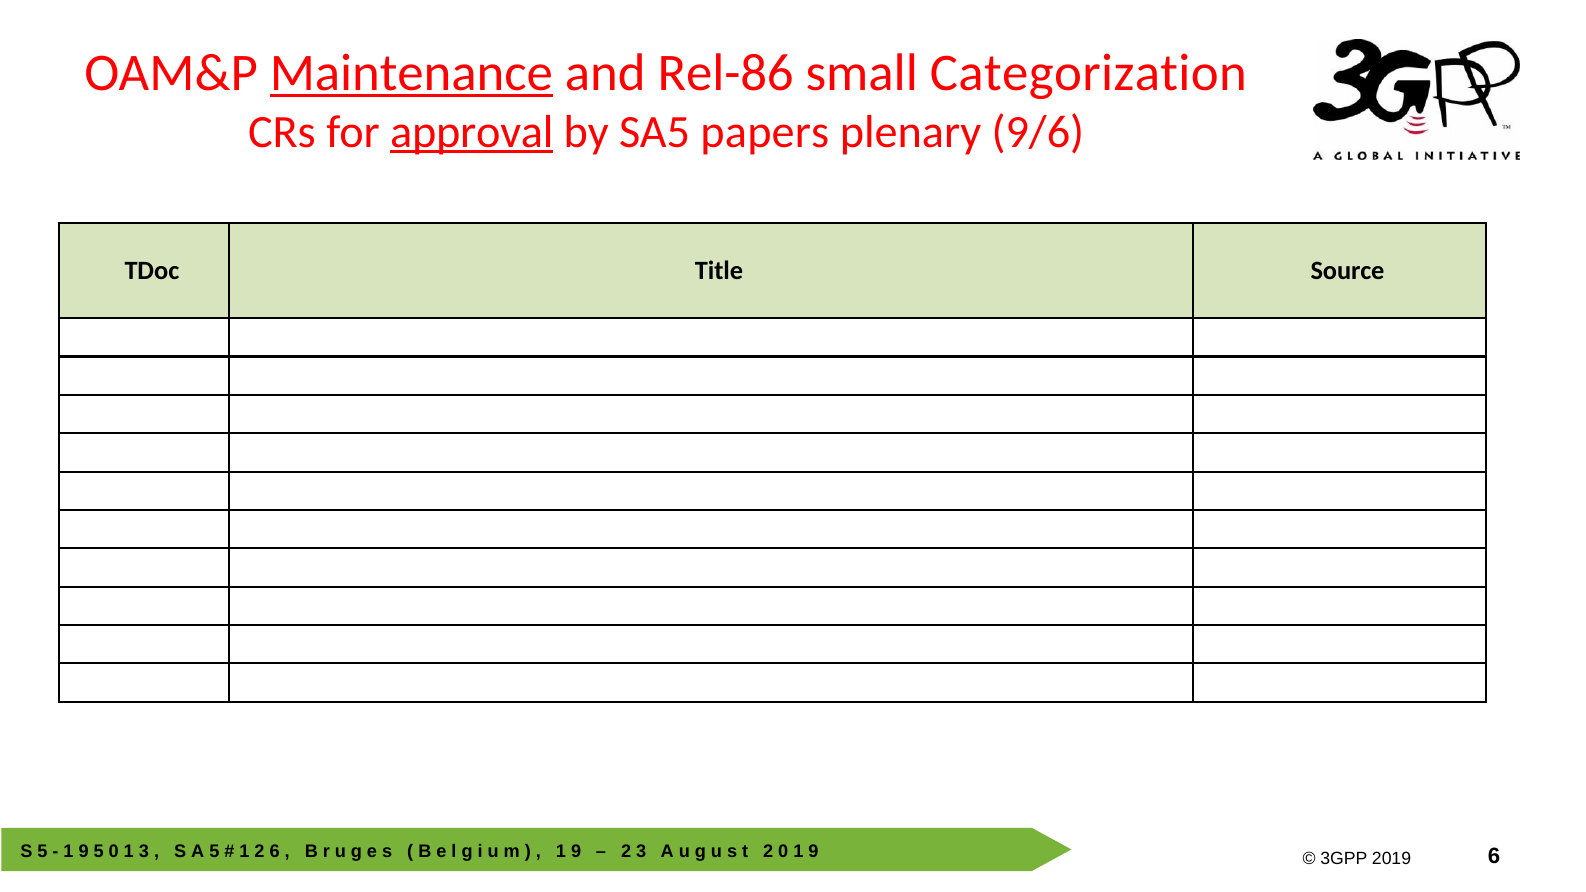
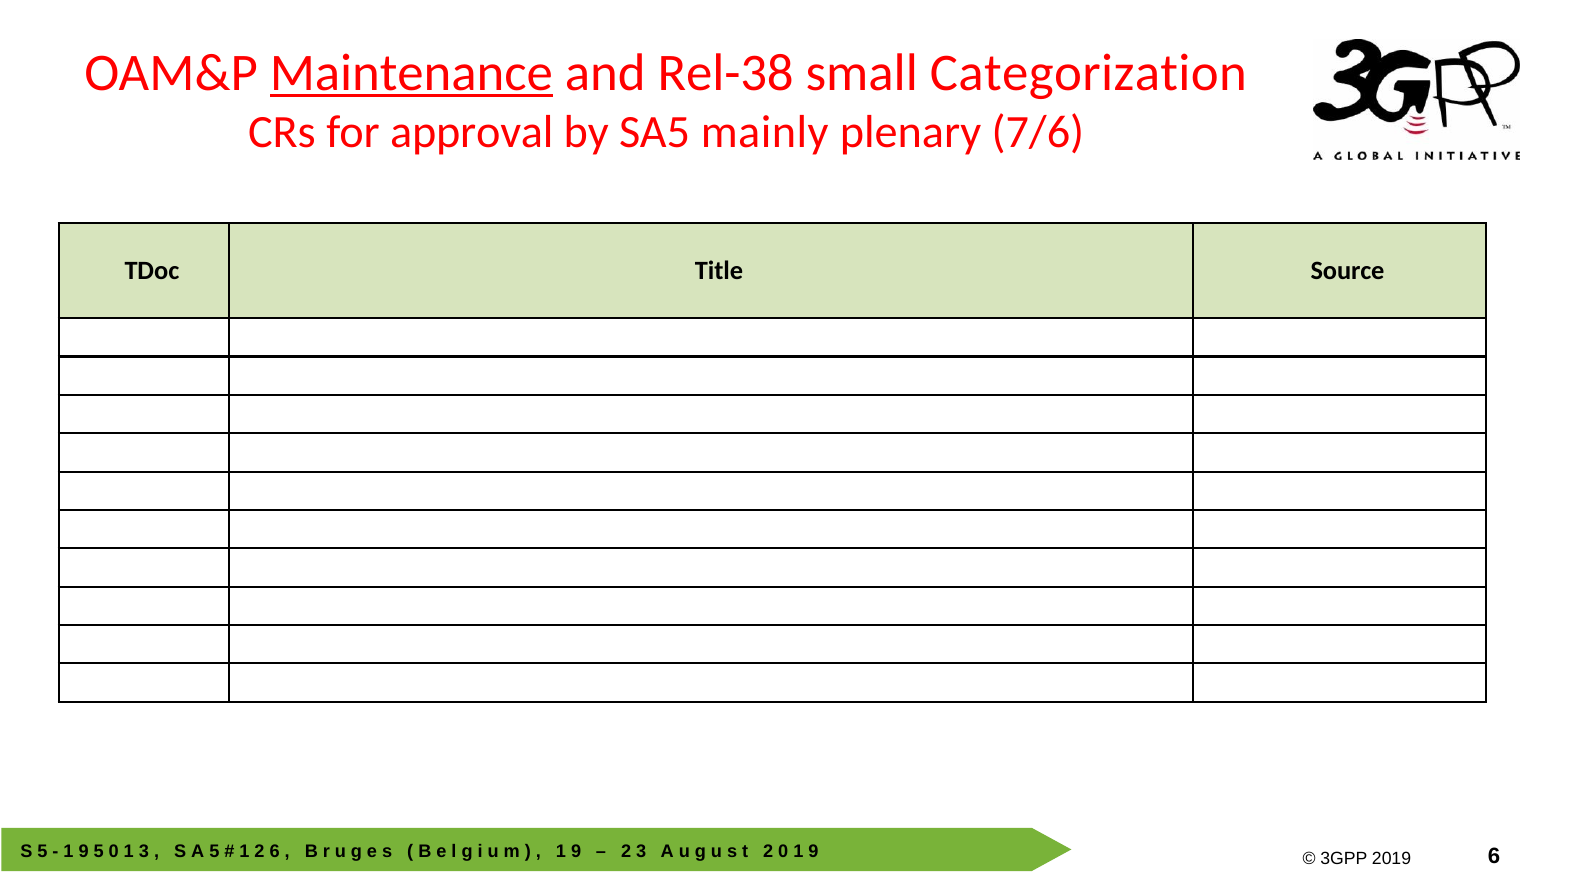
Rel-86: Rel-86 -> Rel-38
approval underline: present -> none
papers: papers -> mainly
9/6: 9/6 -> 7/6
